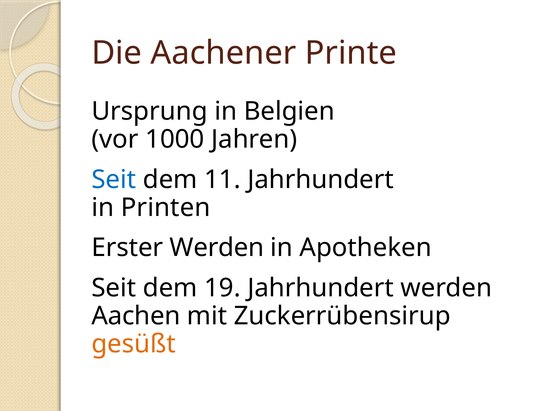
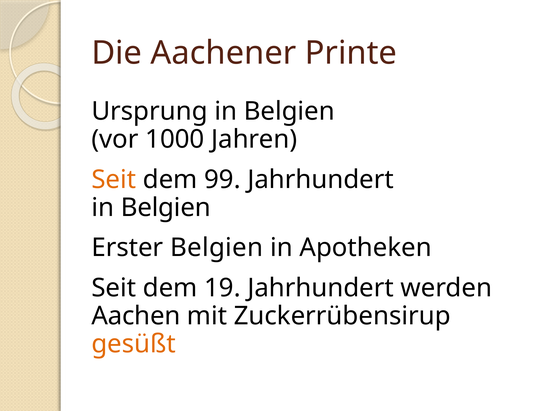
Seit at (114, 180) colour: blue -> orange
11: 11 -> 99
Printen at (166, 207): Printen -> Belgien
Erster Werden: Werden -> Belgien
